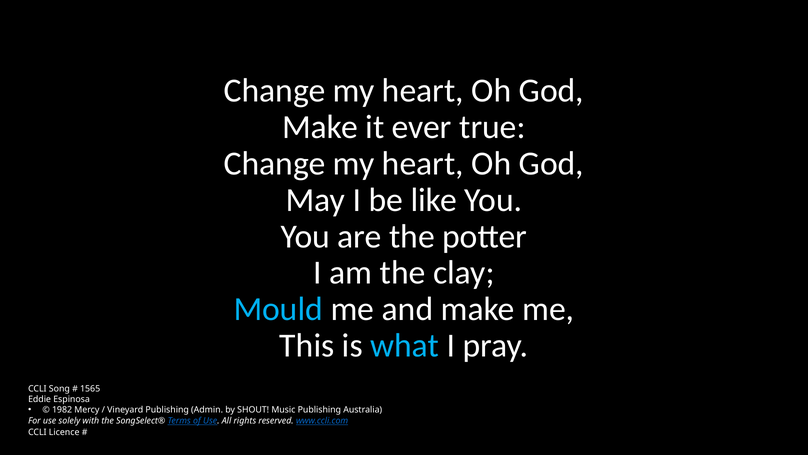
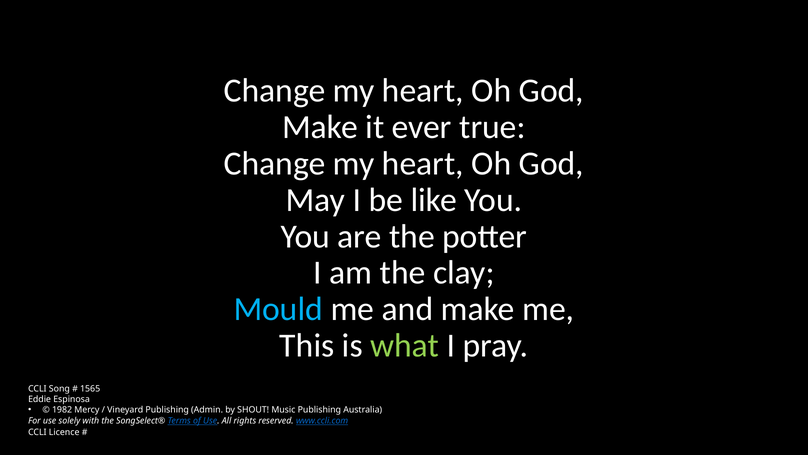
what colour: light blue -> light green
